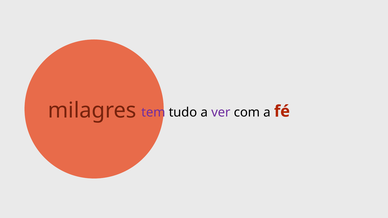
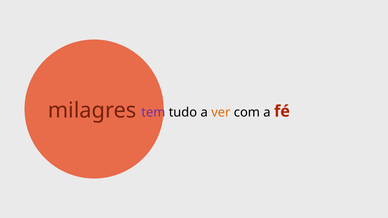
ver colour: purple -> orange
